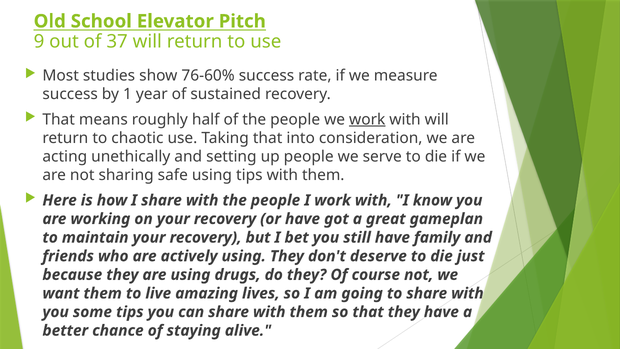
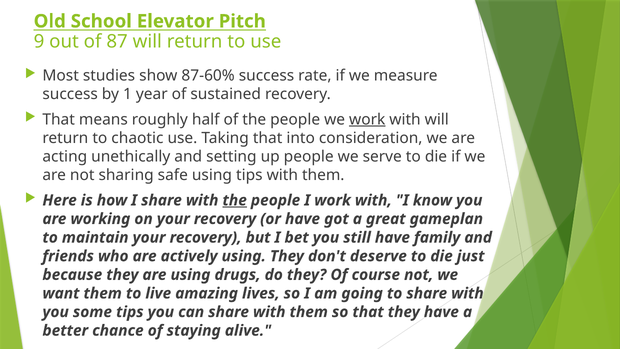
37: 37 -> 87
76-60%: 76-60% -> 87-60%
the at (235, 200) underline: none -> present
